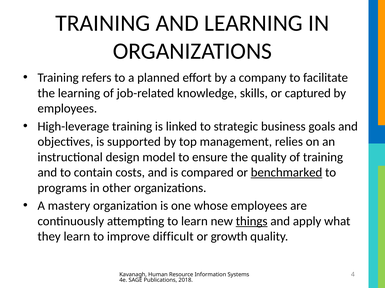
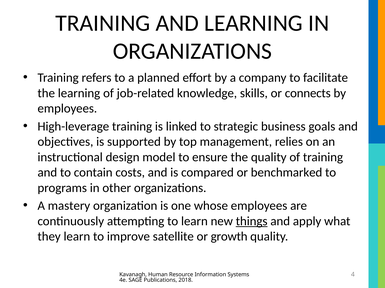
captured: captured -> connects
benchmarked underline: present -> none
difficult: difficult -> satellite
